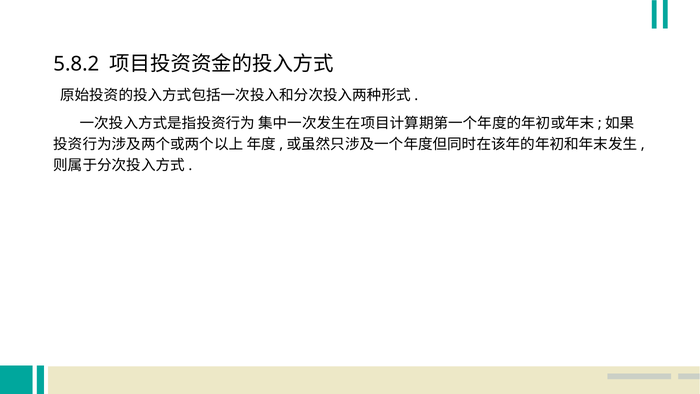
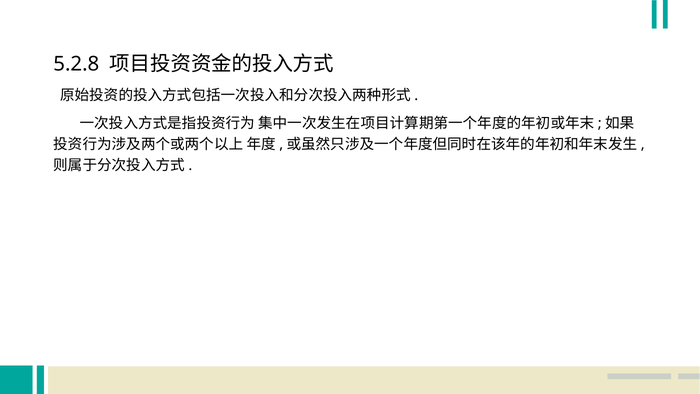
5.8.2: 5.8.2 -> 5.2.8
